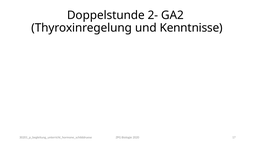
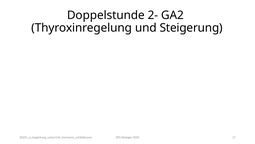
Kenntnisse: Kenntnisse -> Steigerung
